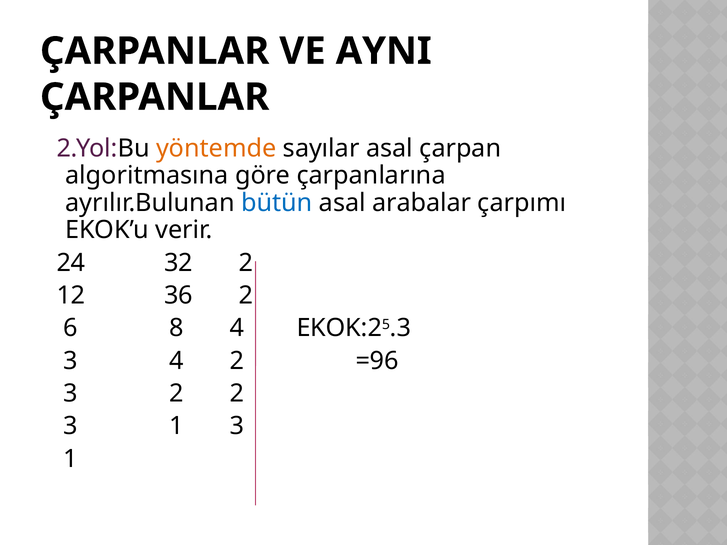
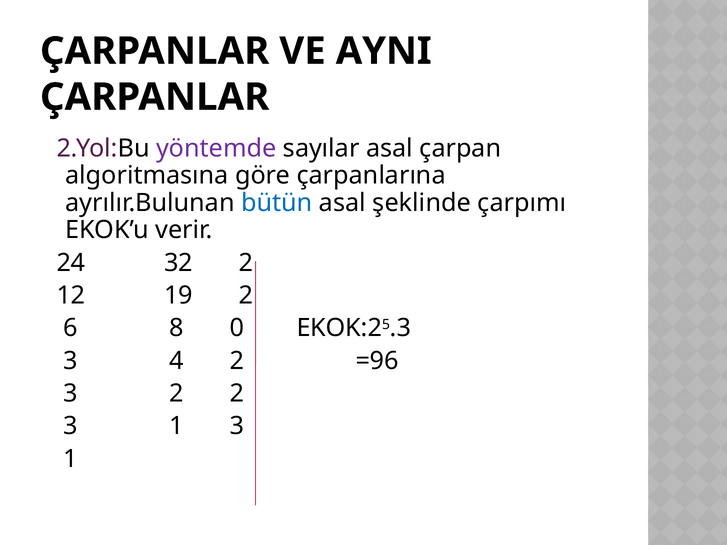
yöntemde colour: orange -> purple
arabalar: arabalar -> şeklinde
36: 36 -> 19
8 4: 4 -> 0
